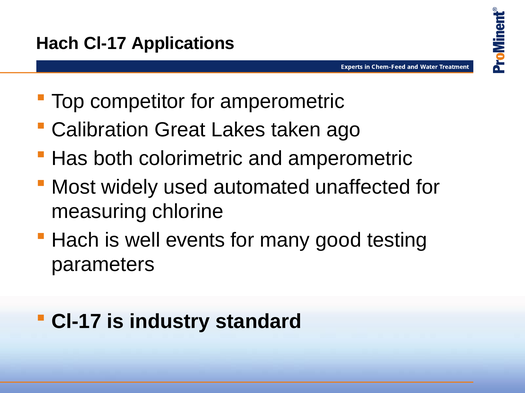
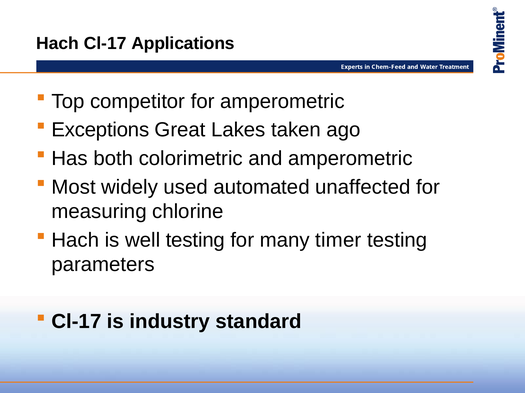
Calibration: Calibration -> Exceptions
well events: events -> testing
good: good -> timer
